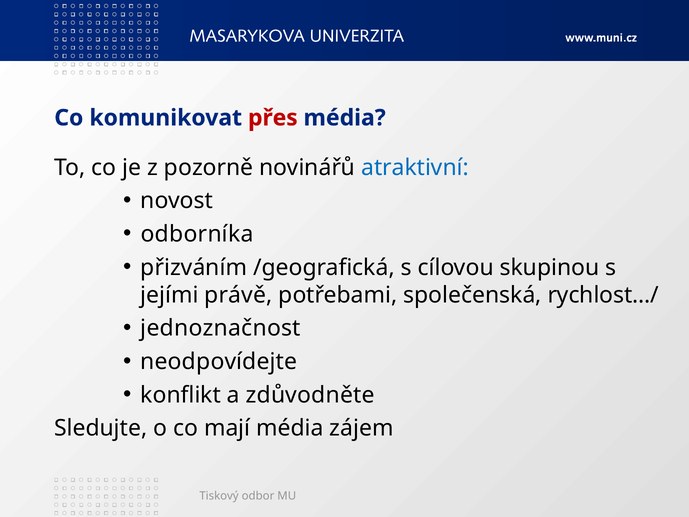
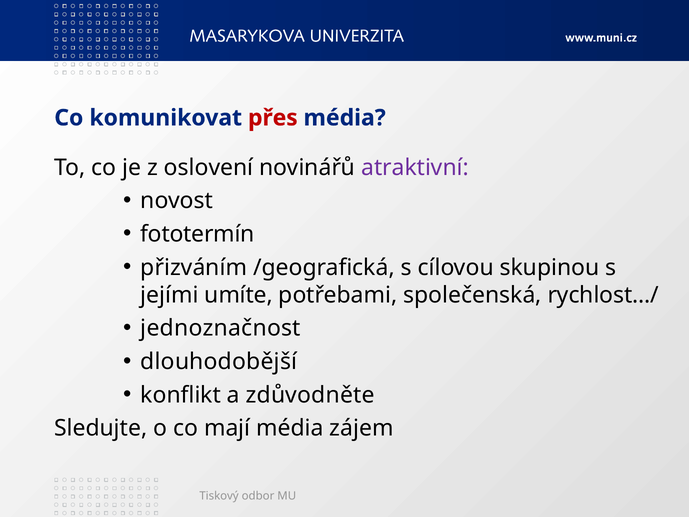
pozorně: pozorně -> oslovení
atraktivní colour: blue -> purple
odborníka: odborníka -> fototermín
právě: právě -> umíte
neodpovídejte: neodpovídejte -> dlouhodobější
